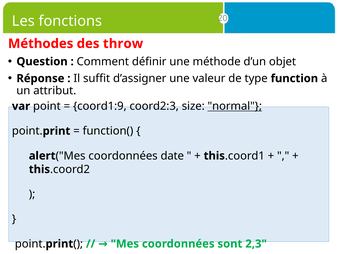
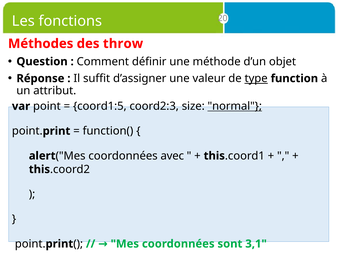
type underline: none -> present
coord1:9: coord1:9 -> coord1:5
date: date -> avec
2,3: 2,3 -> 3,1
